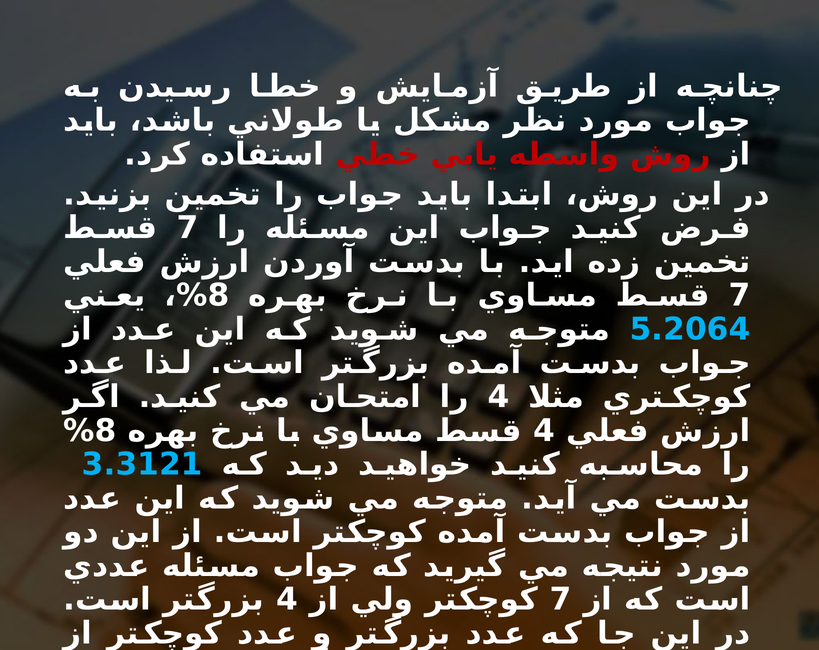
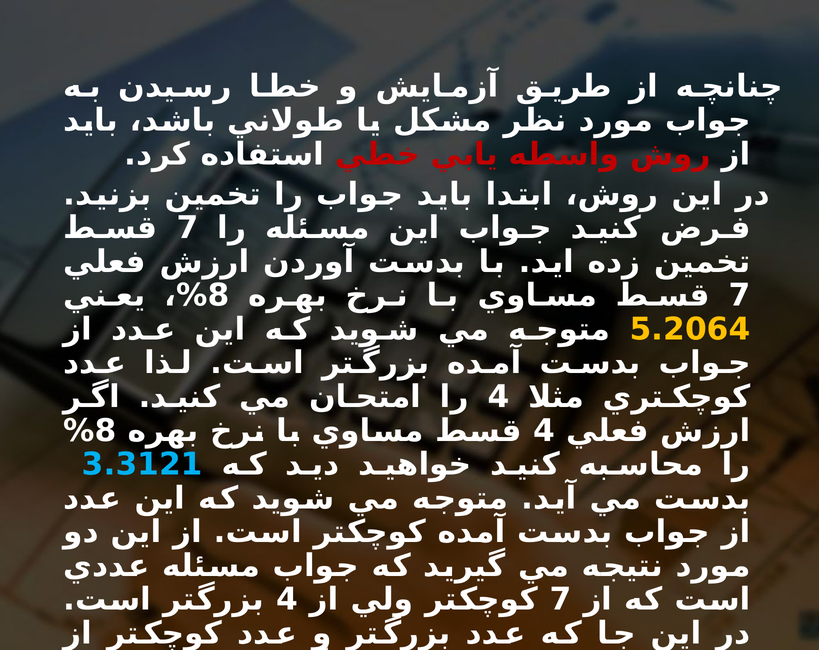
5.2064 colour: light blue -> yellow
